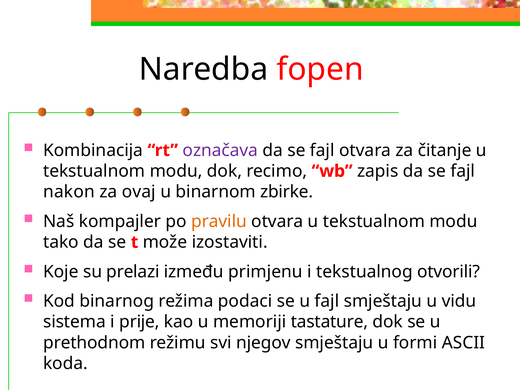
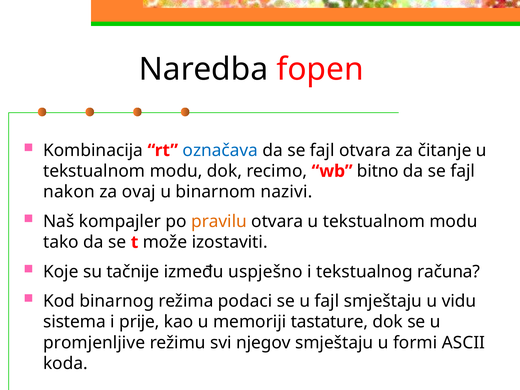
označava colour: purple -> blue
zapis: zapis -> bitno
zbirke: zbirke -> nazivi
prelazi: prelazi -> tačnije
primjenu: primjenu -> uspješno
otvorili: otvorili -> računa
prethodnom: prethodnom -> promjenljive
